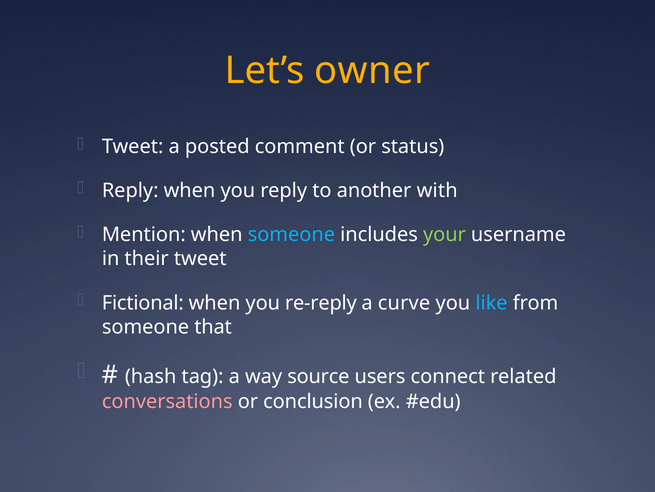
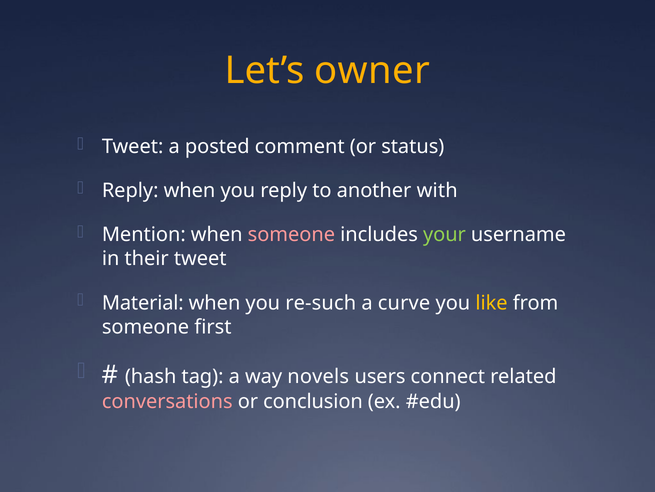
someone at (291, 234) colour: light blue -> pink
Fictional: Fictional -> Material
re-reply: re-reply -> re-such
like colour: light blue -> yellow
that: that -> first
source: source -> novels
